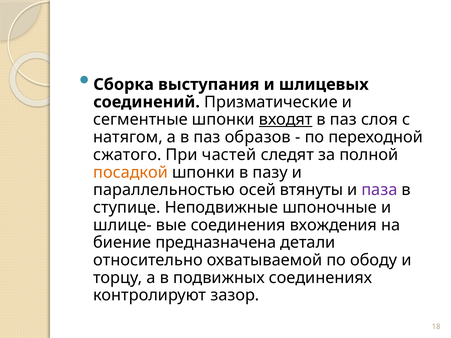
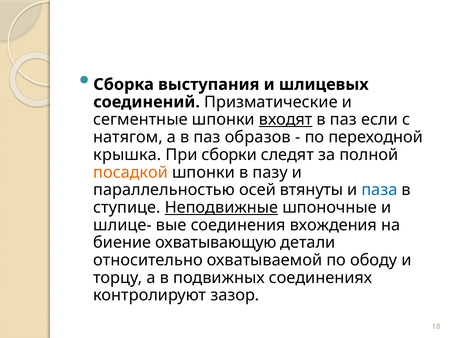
слоя: слоя -> если
сжатого: сжатого -> крышка
частей: частей -> сборки
паза colour: purple -> blue
Неподвижные underline: none -> present
предназначена: предназначена -> охватывающую
